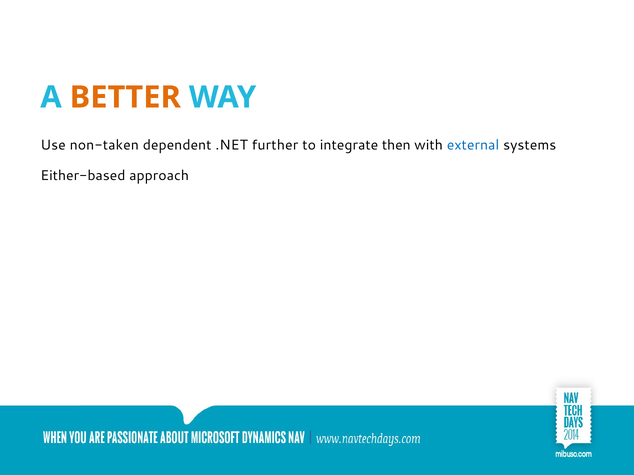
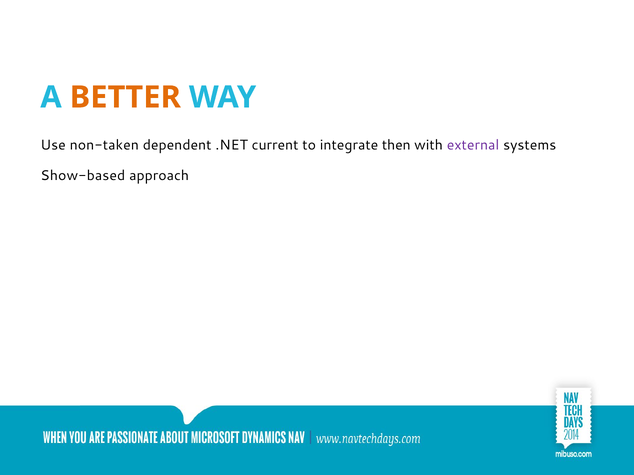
further: further -> current
external colour: blue -> purple
Either-based: Either-based -> Show-based
